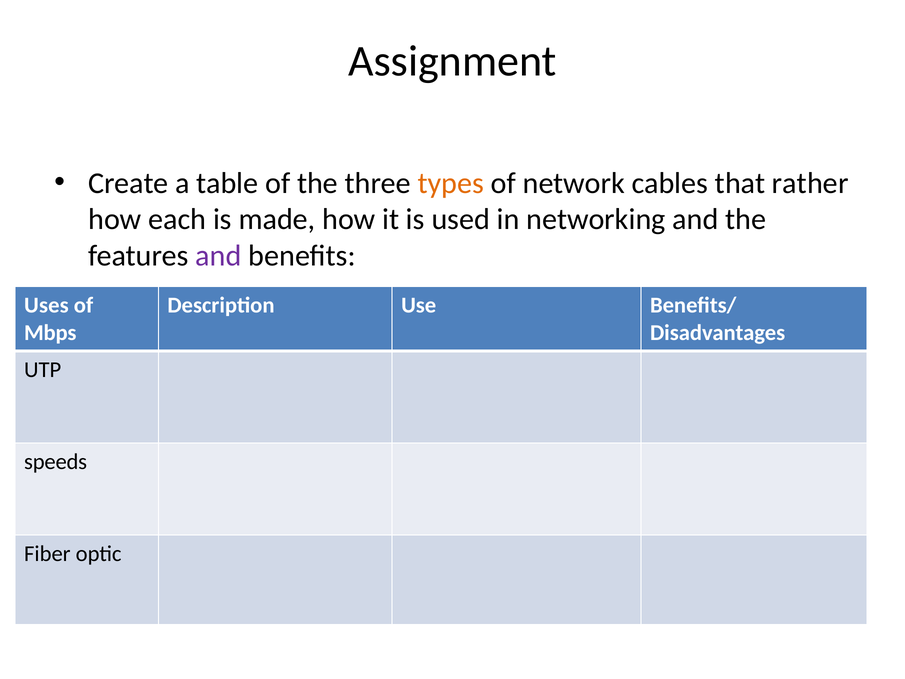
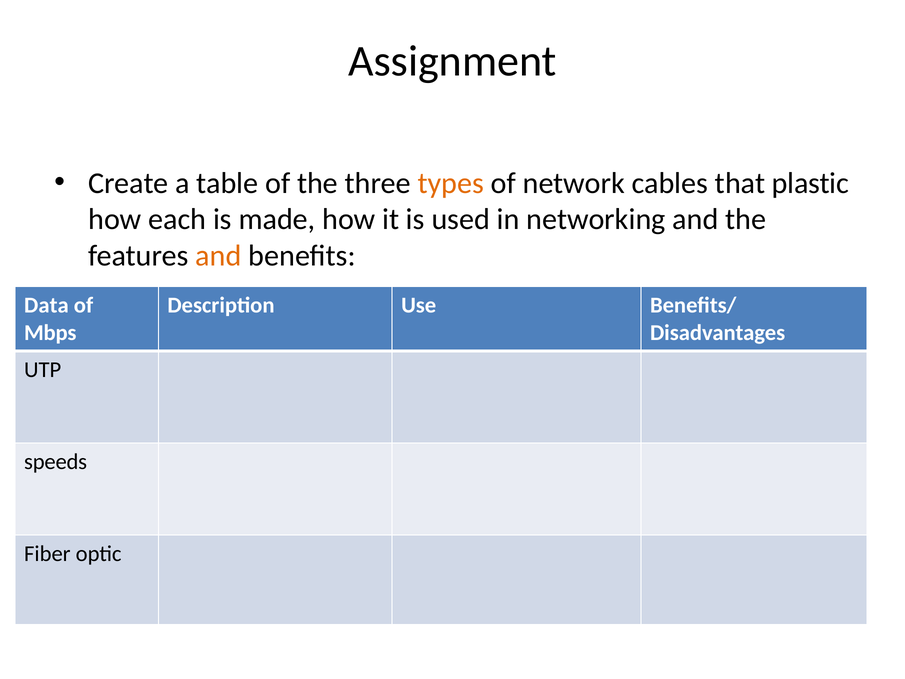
rather: rather -> plastic
and at (219, 256) colour: purple -> orange
Uses: Uses -> Data
